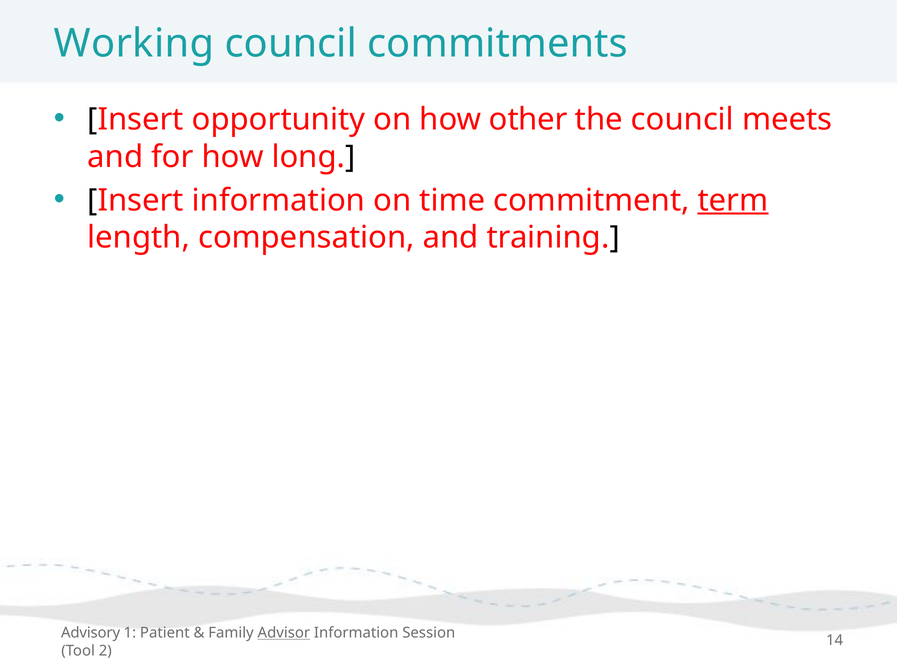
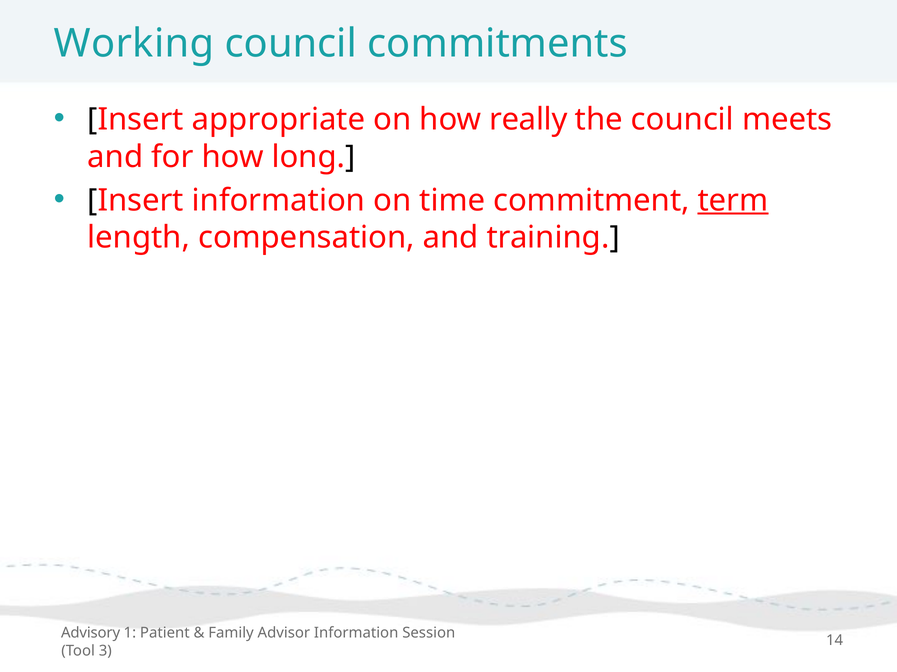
opportunity: opportunity -> appropriate
other: other -> really
Advisor underline: present -> none
2: 2 -> 3
